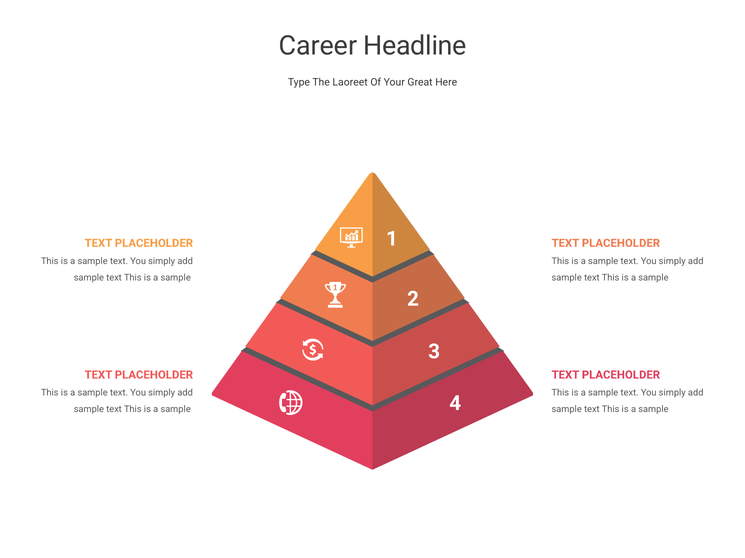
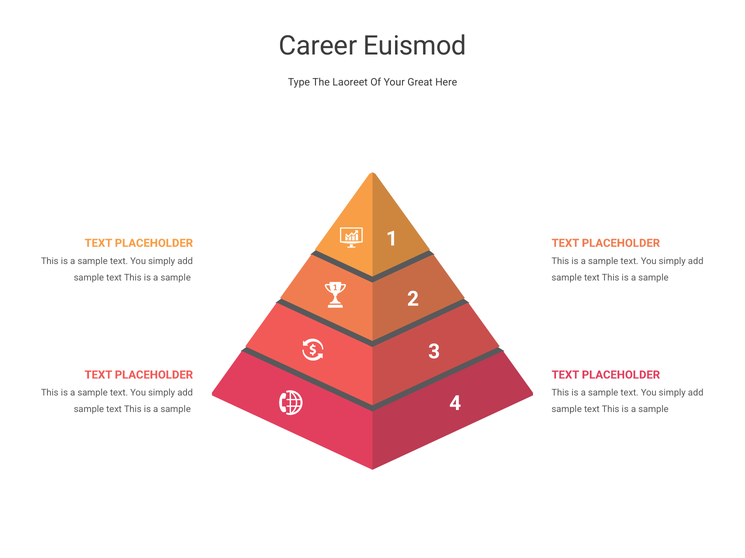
Headline: Headline -> Euismod
